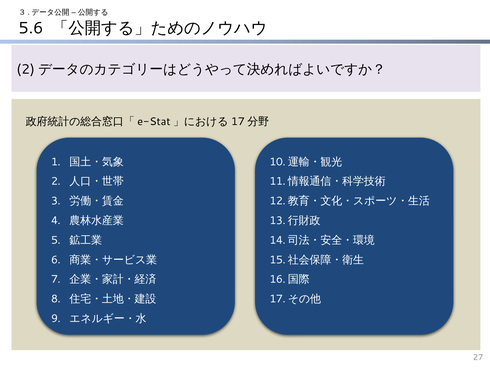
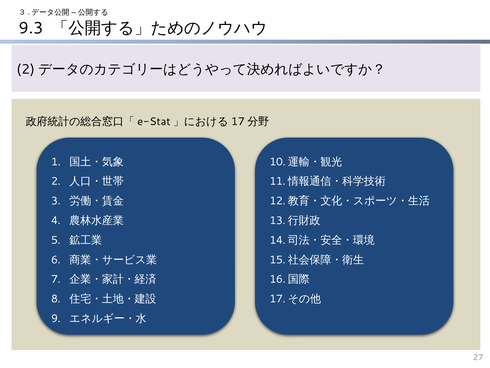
5.6: 5.6 -> 9.3
